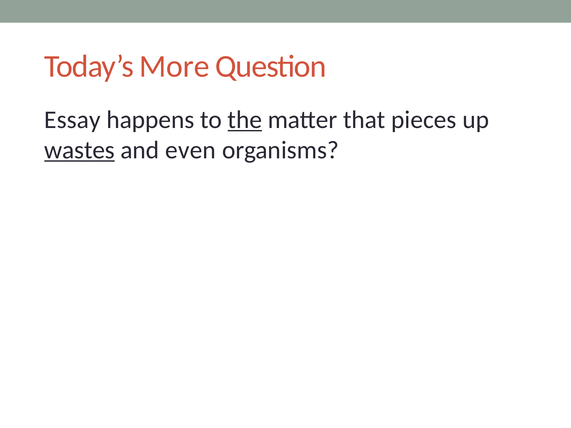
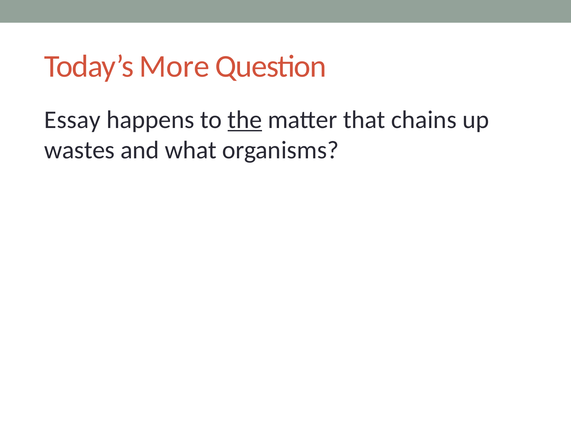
pieces: pieces -> chains
wastes underline: present -> none
even: even -> what
